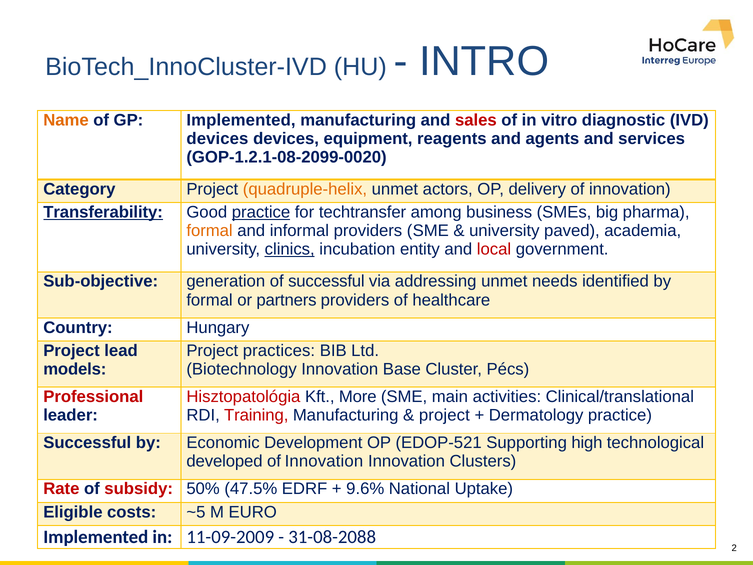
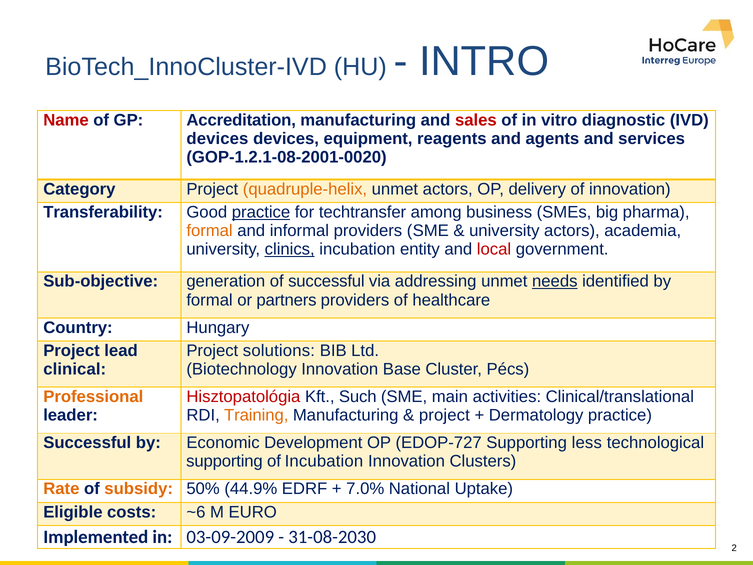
Name colour: orange -> red
GP Implemented: Implemented -> Accreditation
GOP-1.2.1-08-2099-0020: GOP-1.2.1-08-2099-0020 -> GOP-1.2.1-08-2001-0020
Transferability underline: present -> none
university paved: paved -> actors
needs underline: none -> present
practices: practices -> solutions
models: models -> clinical
Professional colour: red -> orange
More: More -> Such
Training colour: red -> orange
EDOP-521: EDOP-521 -> EDOP-727
high: high -> less
developed at (225, 461): developed -> supporting
Innovation at (324, 461): Innovation -> Incubation
Rate colour: red -> orange
subsidy colour: red -> orange
47.5%: 47.5% -> 44.9%
9.6%: 9.6% -> 7.0%
~5: ~5 -> ~6
11-09-2009: 11-09-2009 -> 03-09-2009
31-08-2088: 31-08-2088 -> 31-08-2030
